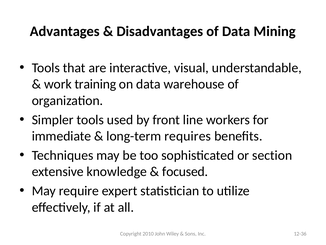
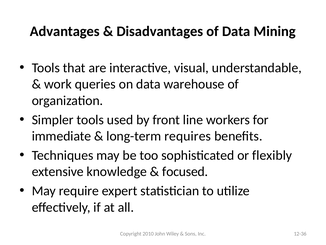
training: training -> queries
section: section -> flexibly
